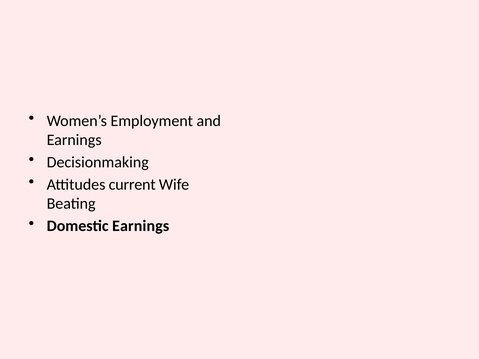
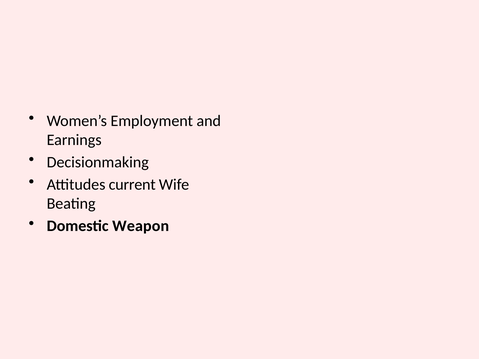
Domestic Earnings: Earnings -> Weapon
